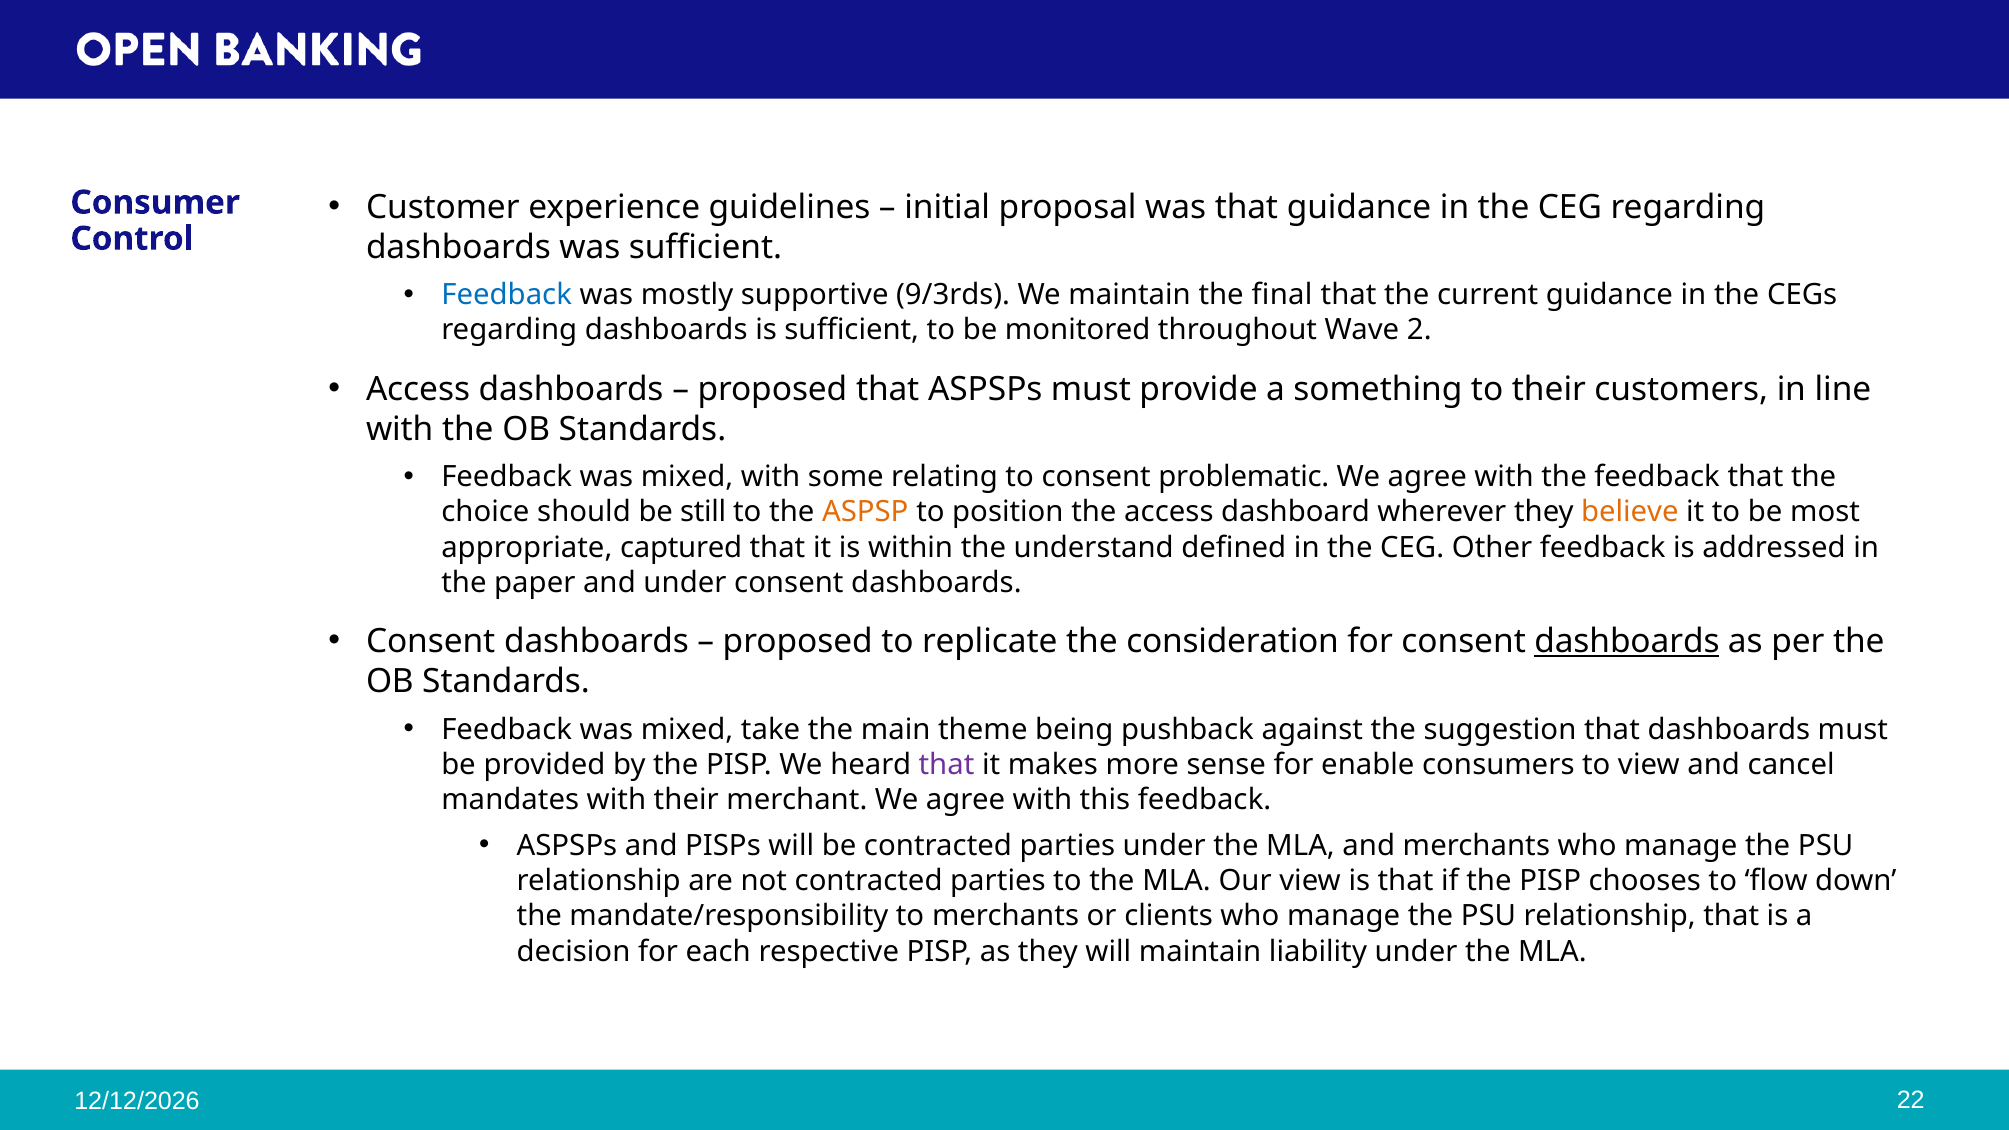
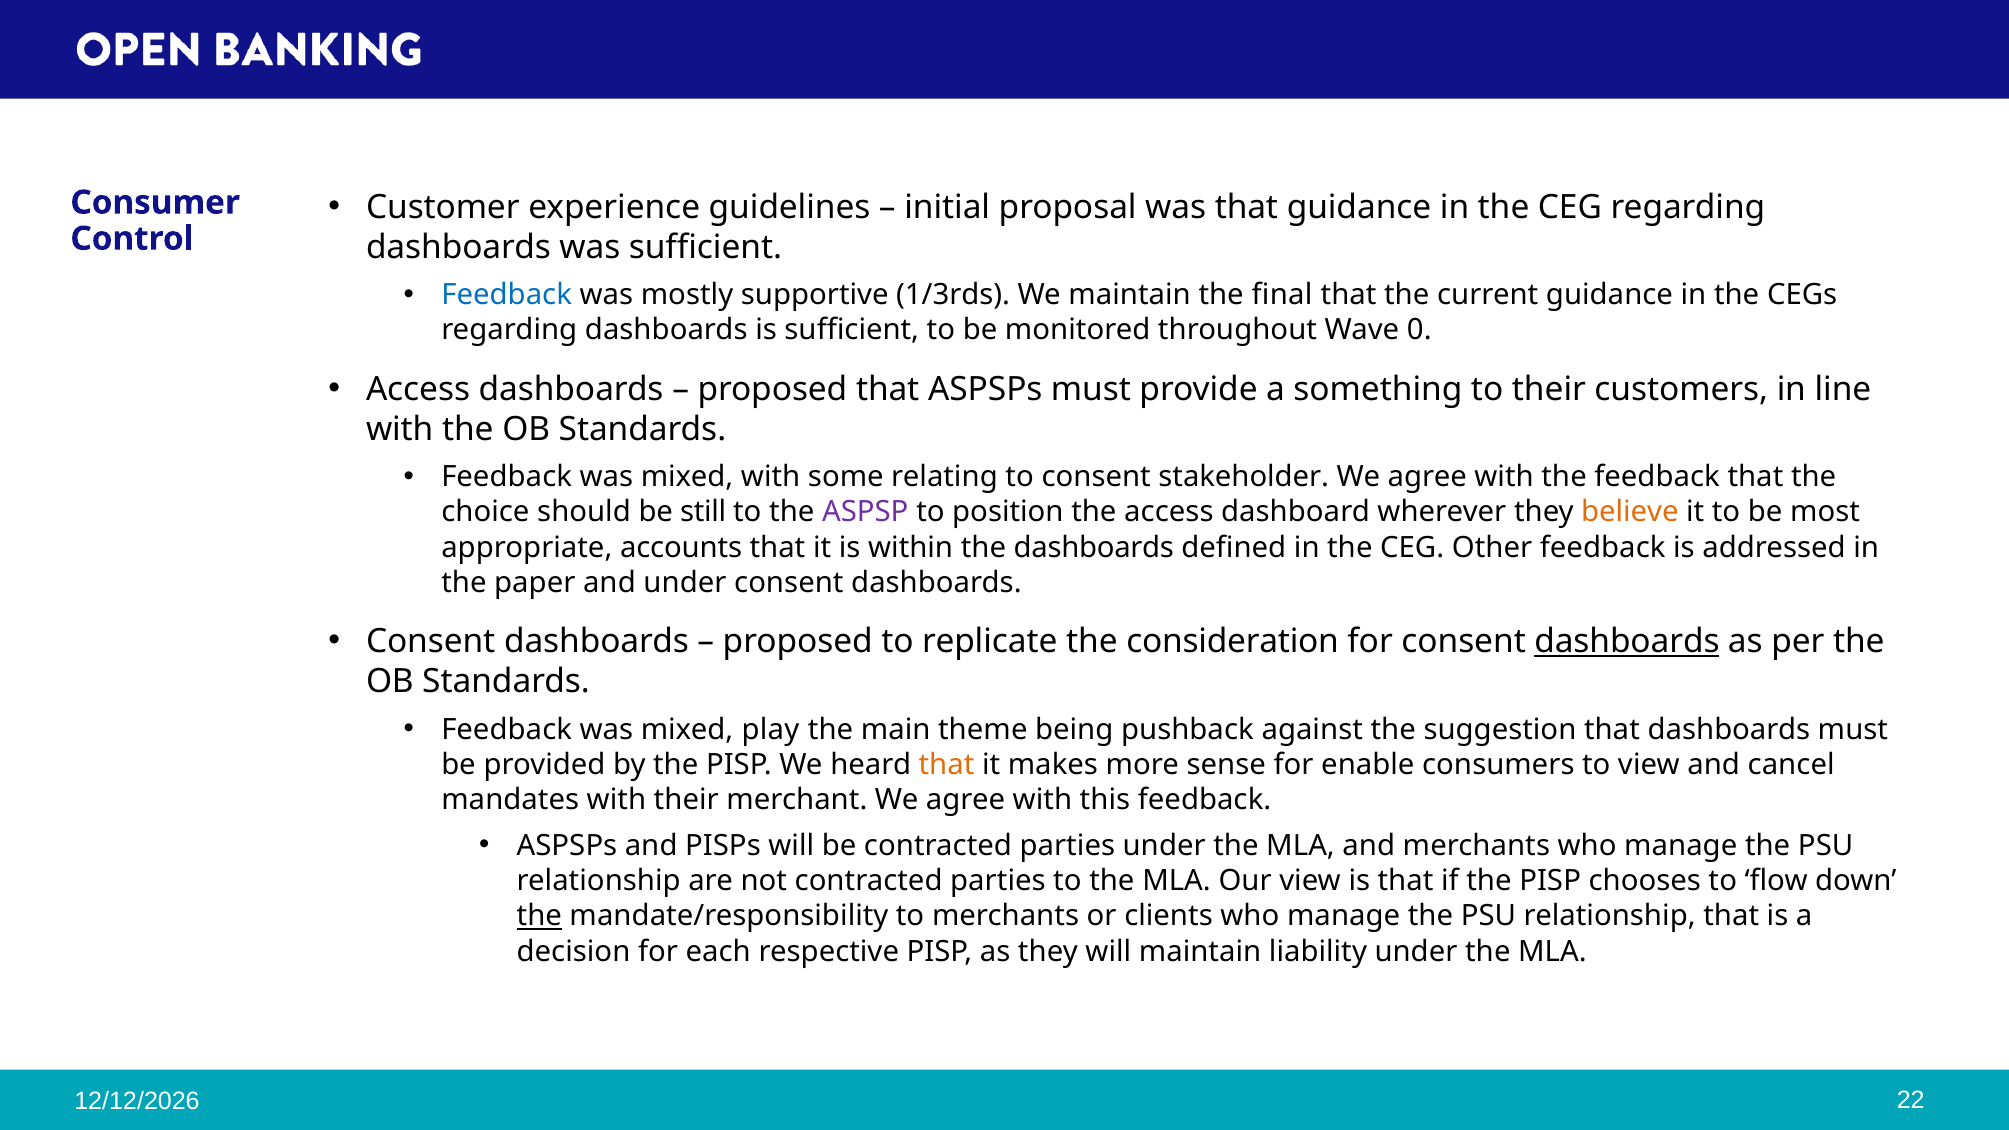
9/3rds: 9/3rds -> 1/3rds
2: 2 -> 0
problematic: problematic -> stakeholder
ASPSP colour: orange -> purple
captured: captured -> accounts
the understand: understand -> dashboards
take: take -> play
that at (946, 765) colour: purple -> orange
the at (539, 916) underline: none -> present
